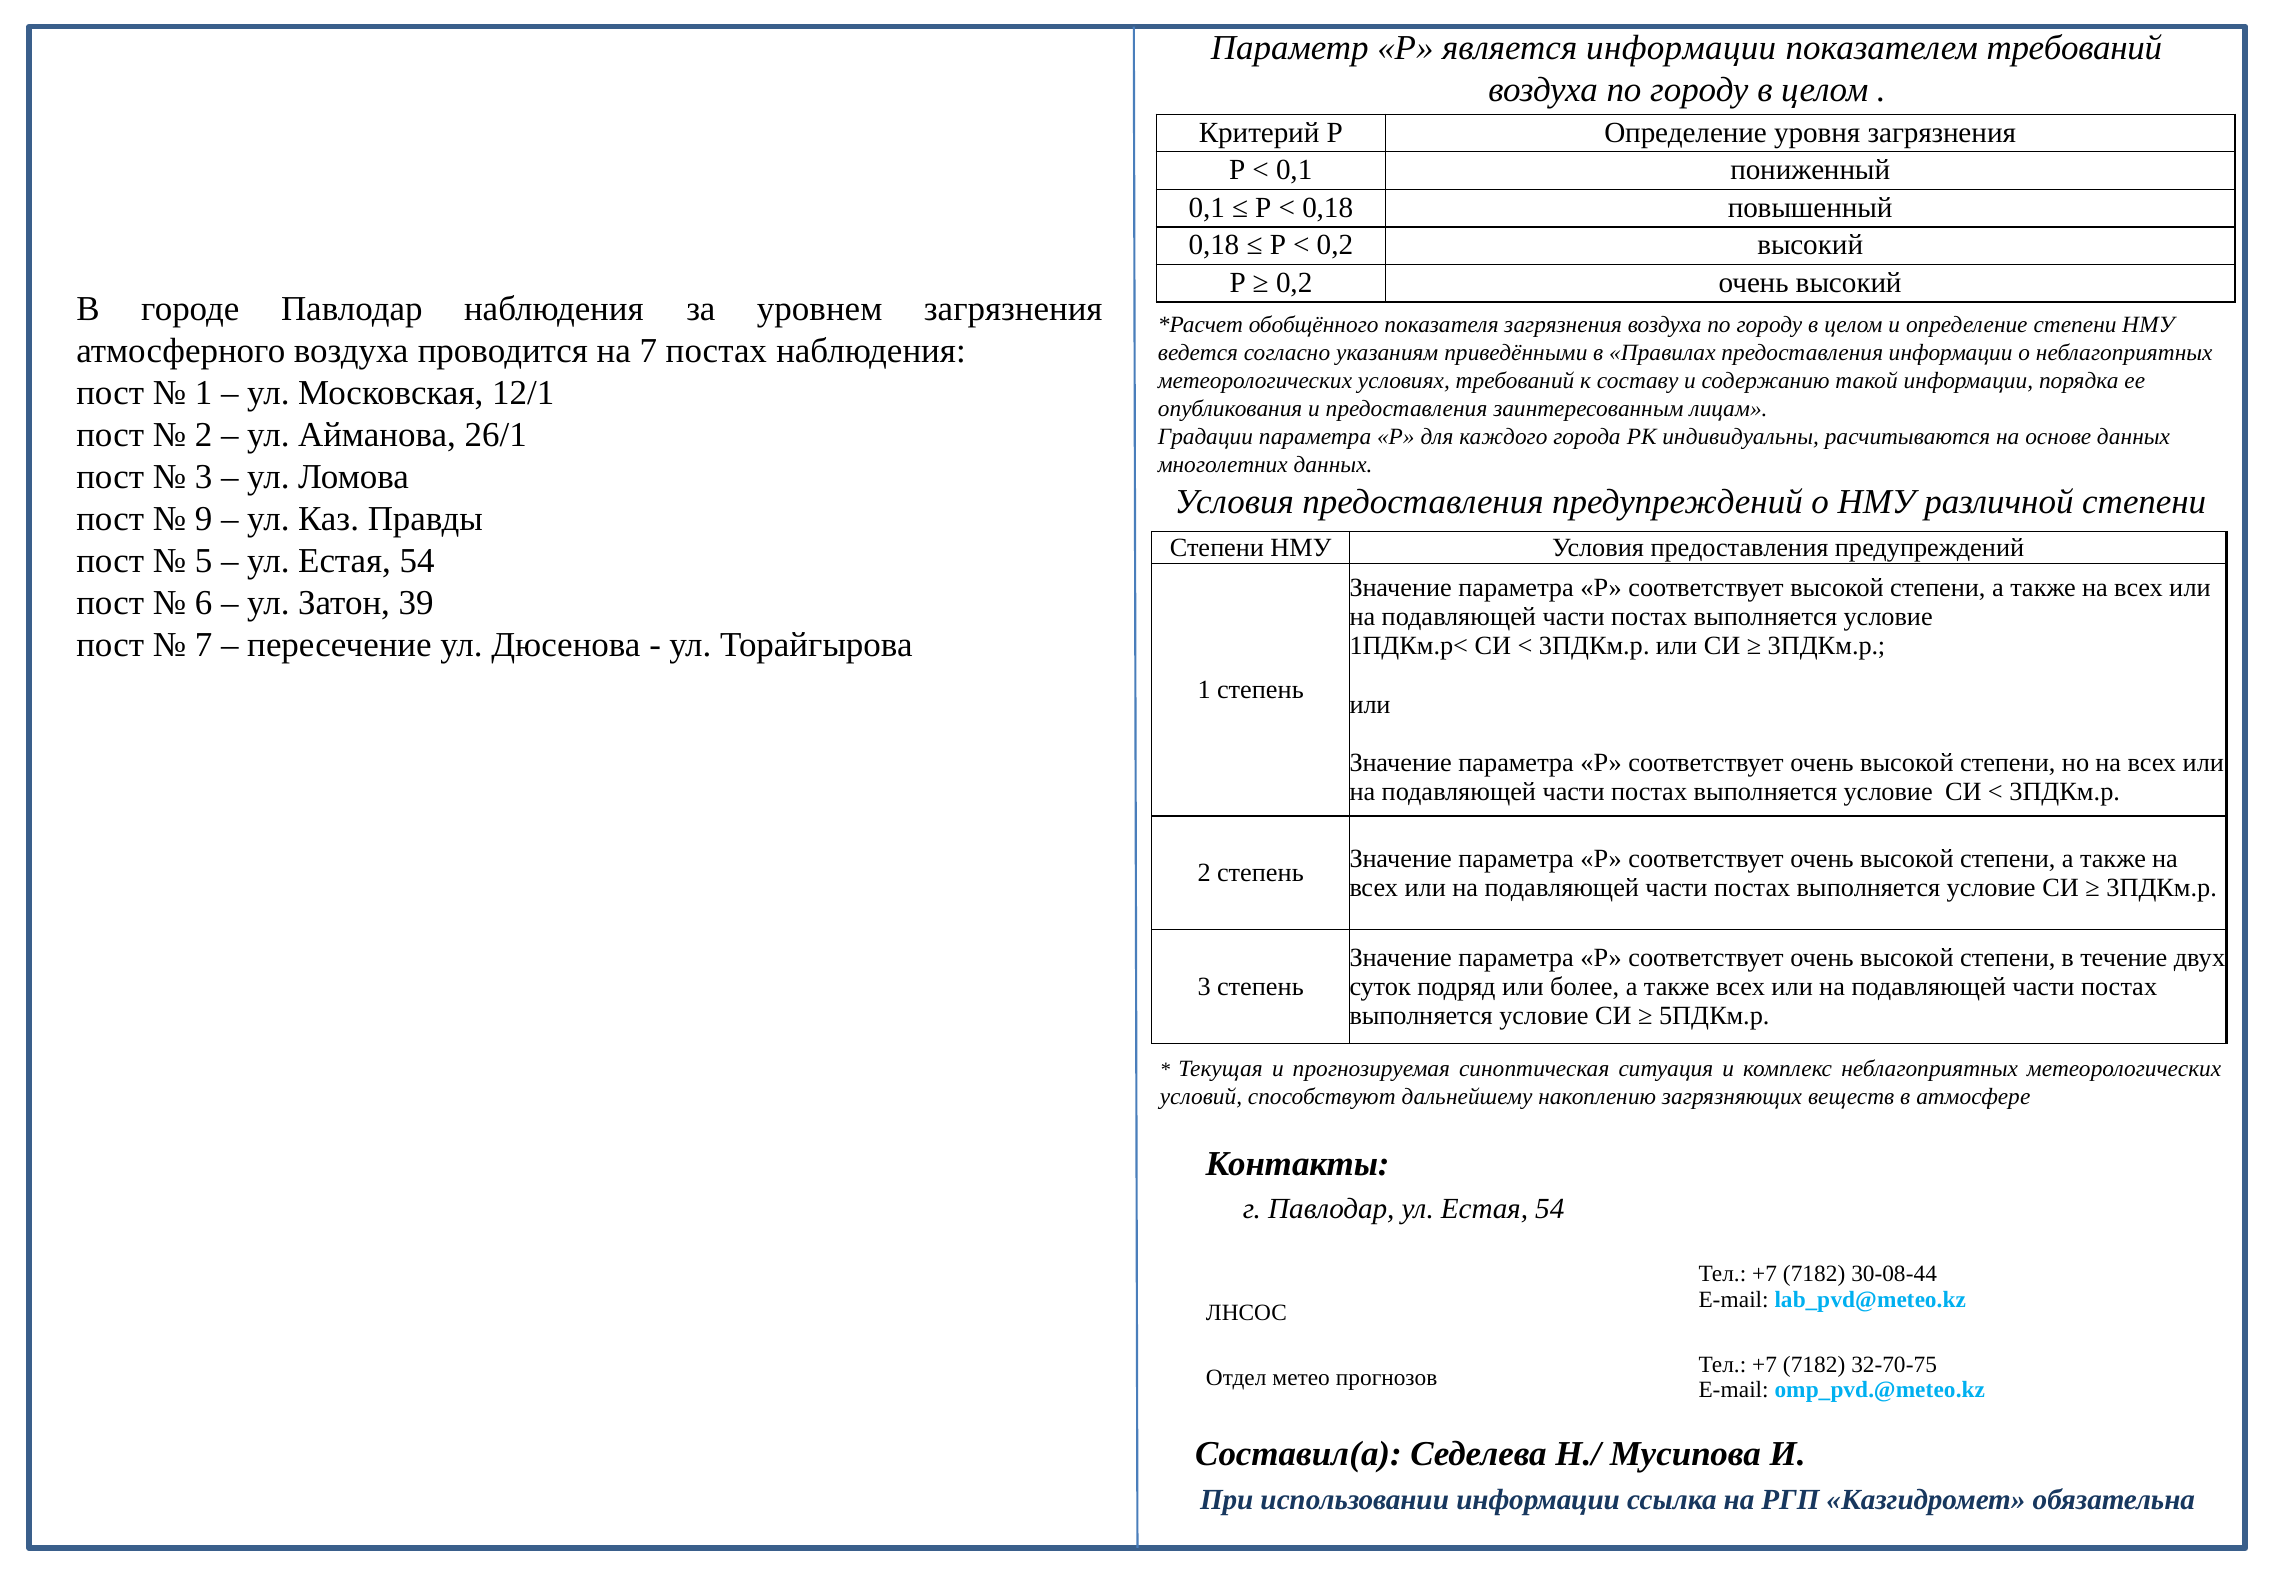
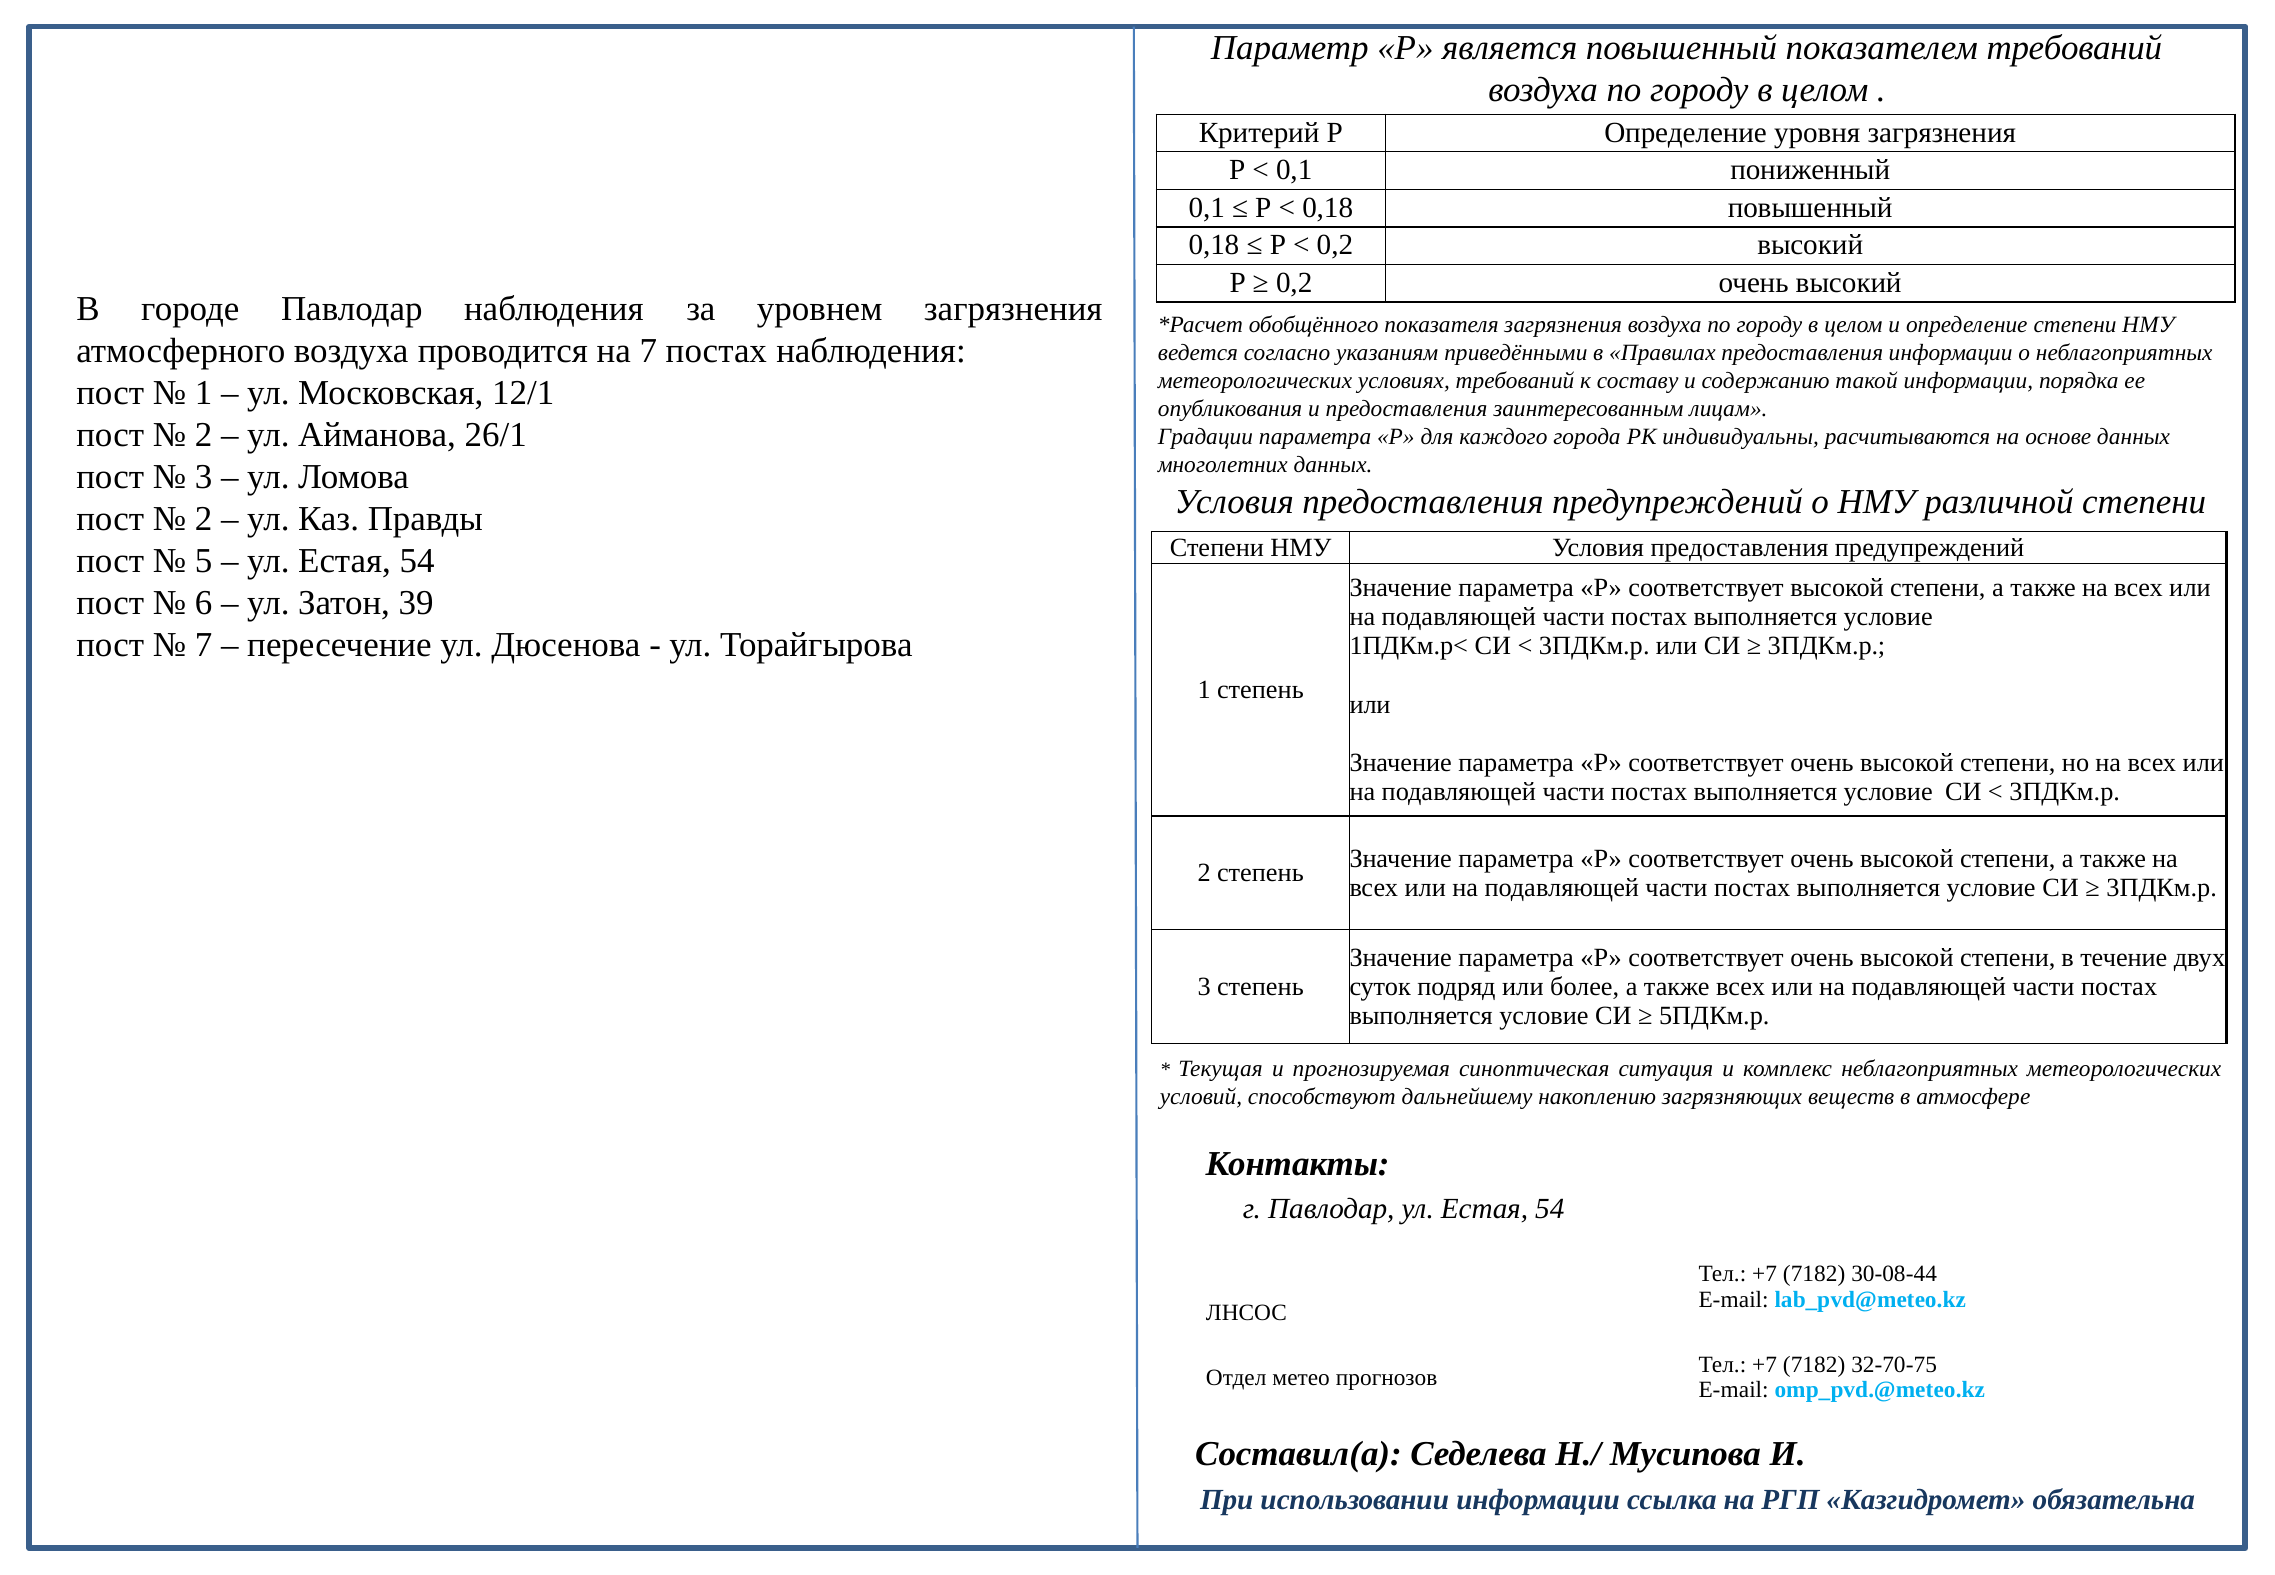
является информации: информации -> повышенный
9 at (204, 518): 9 -> 2
